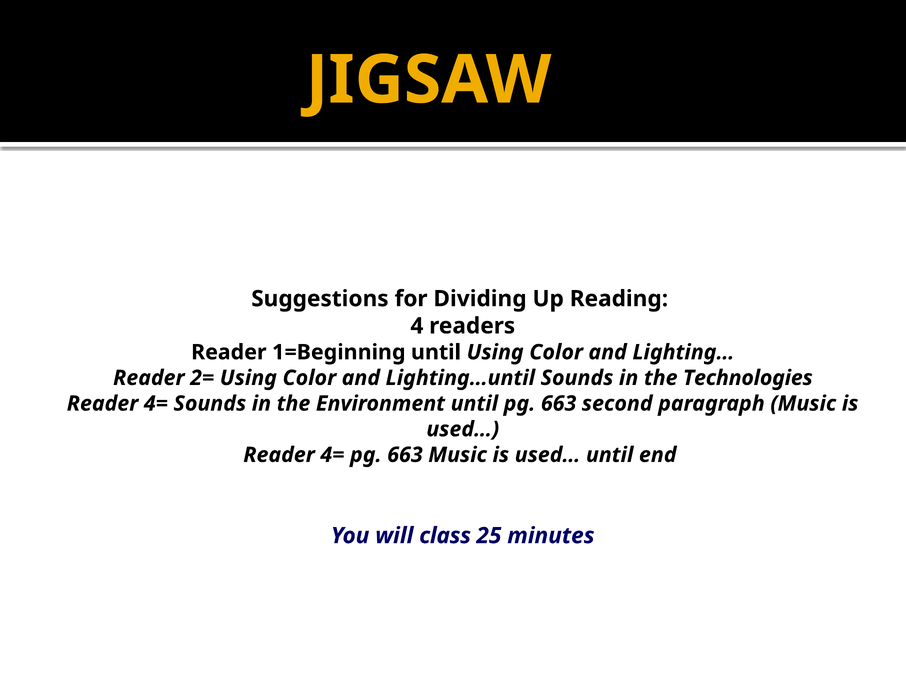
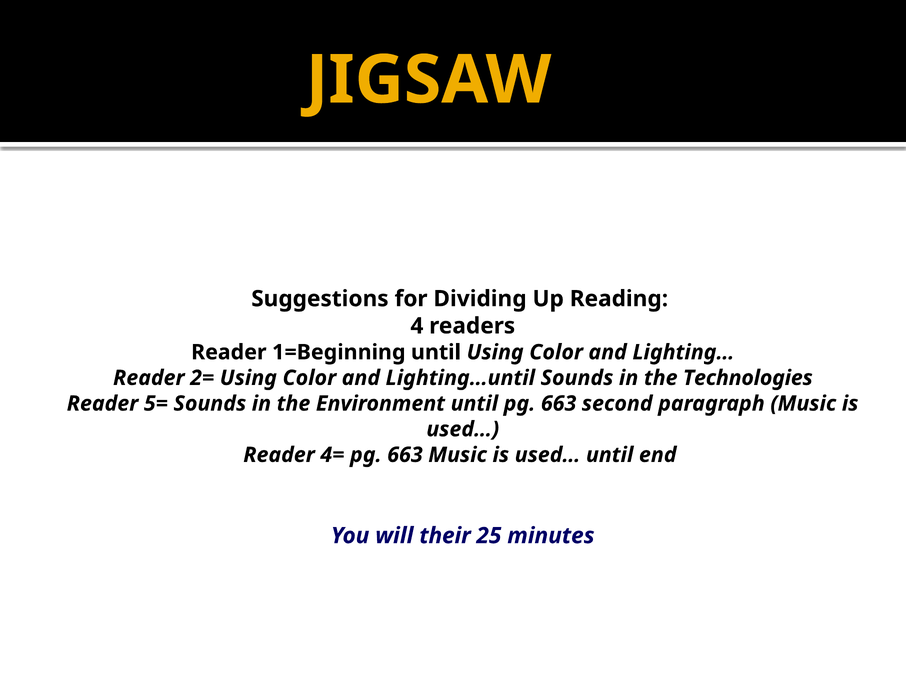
4= at (156, 404): 4= -> 5=
class: class -> their
